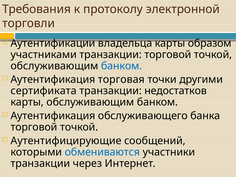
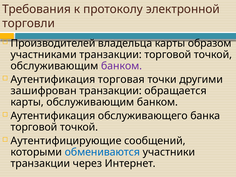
Аутентификации: Аутентификации -> Производителей
банком at (122, 66) colour: blue -> purple
сертификата: сертификата -> зашифрован
недостатков: недостатков -> обращается
